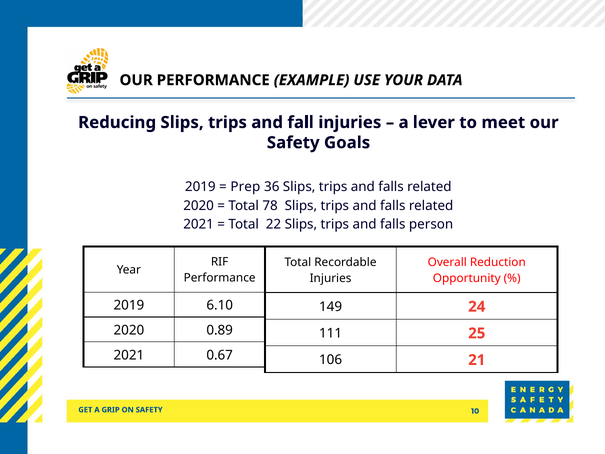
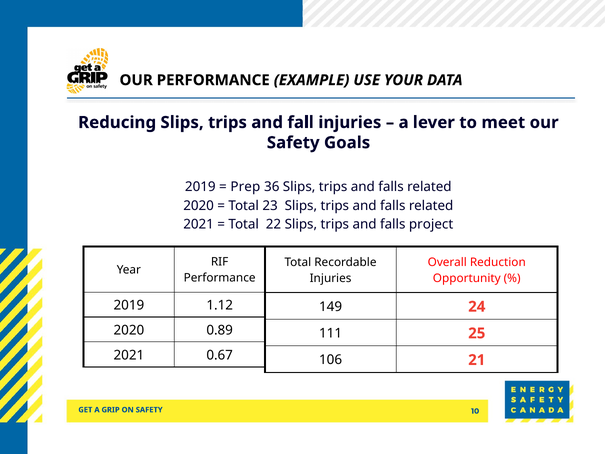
78: 78 -> 23
person: person -> project
6.10: 6.10 -> 1.12
